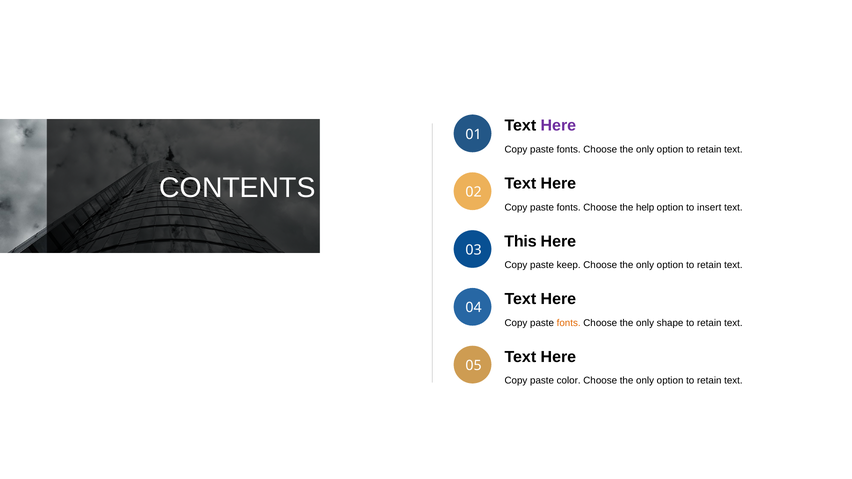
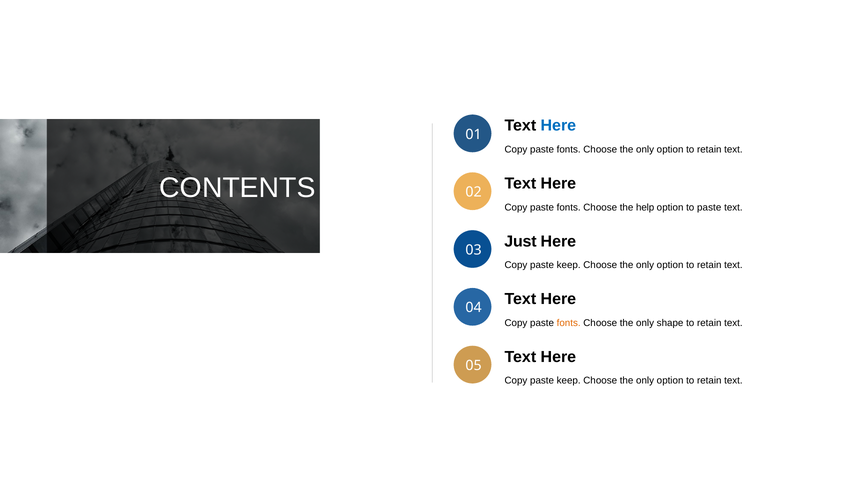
Here at (558, 126) colour: purple -> blue
to insert: insert -> paste
This: This -> Just
color at (569, 381): color -> keep
